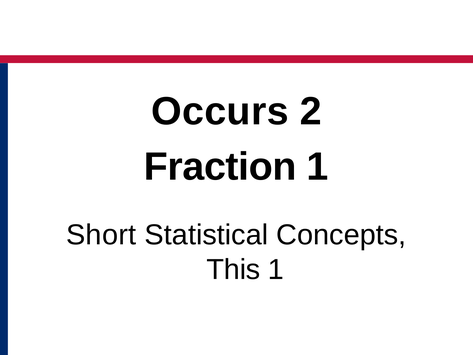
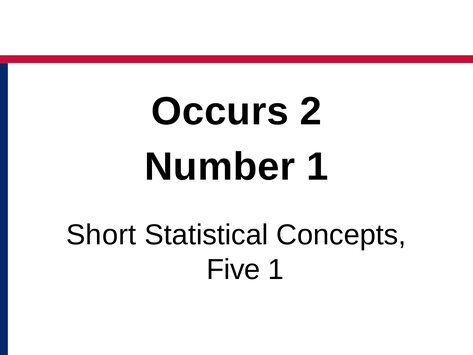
Fraction: Fraction -> Number
This: This -> Five
